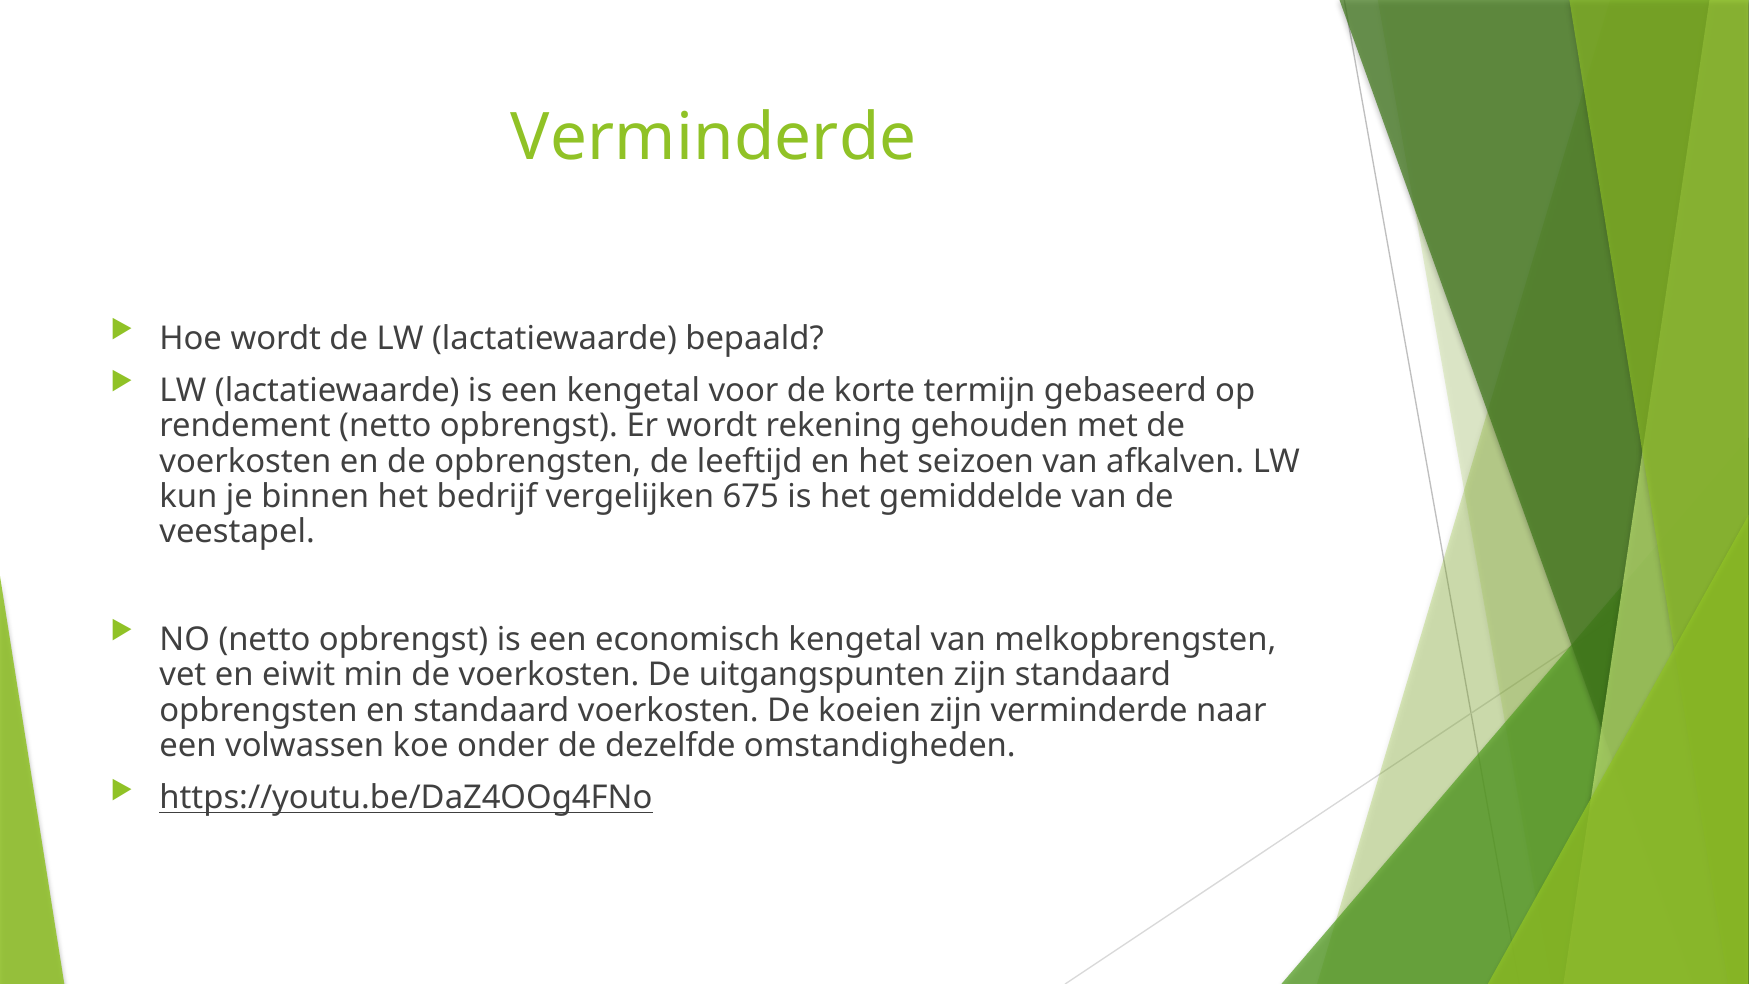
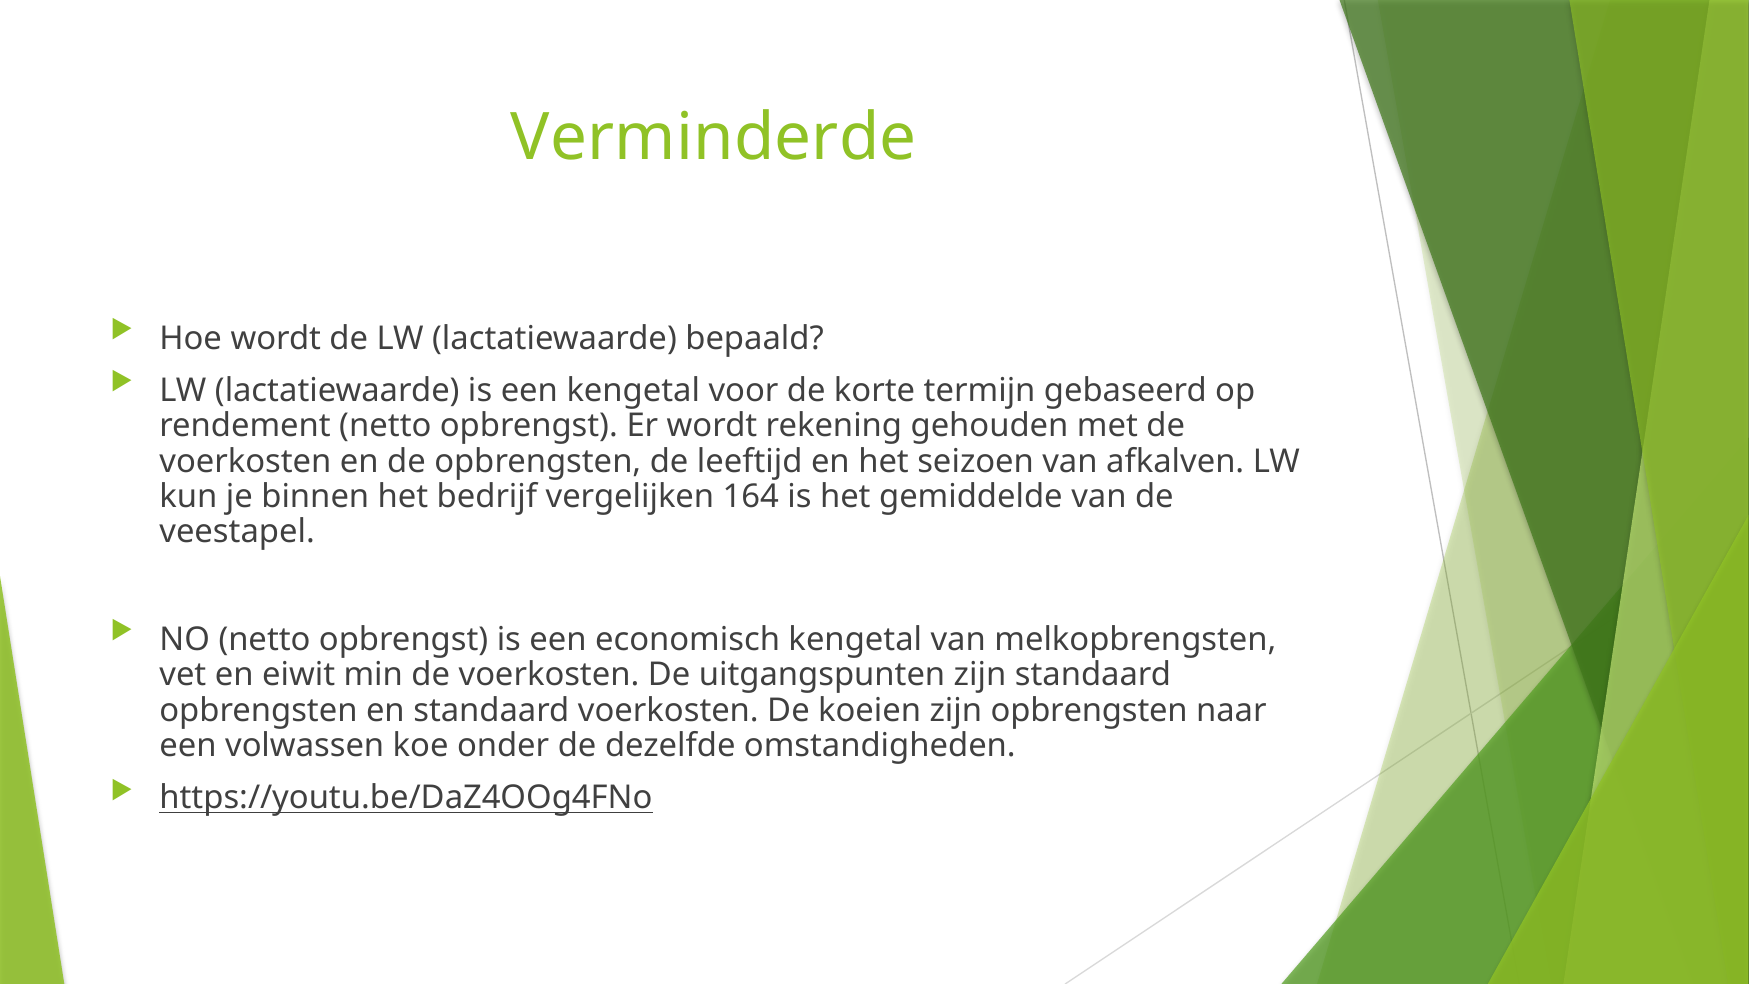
675: 675 -> 164
zijn verminderde: verminderde -> opbrengsten
